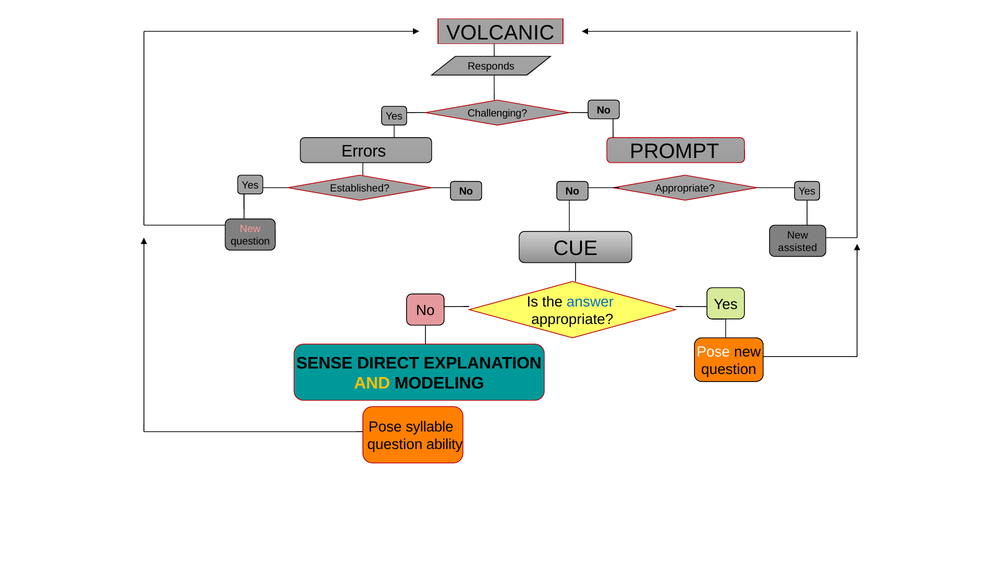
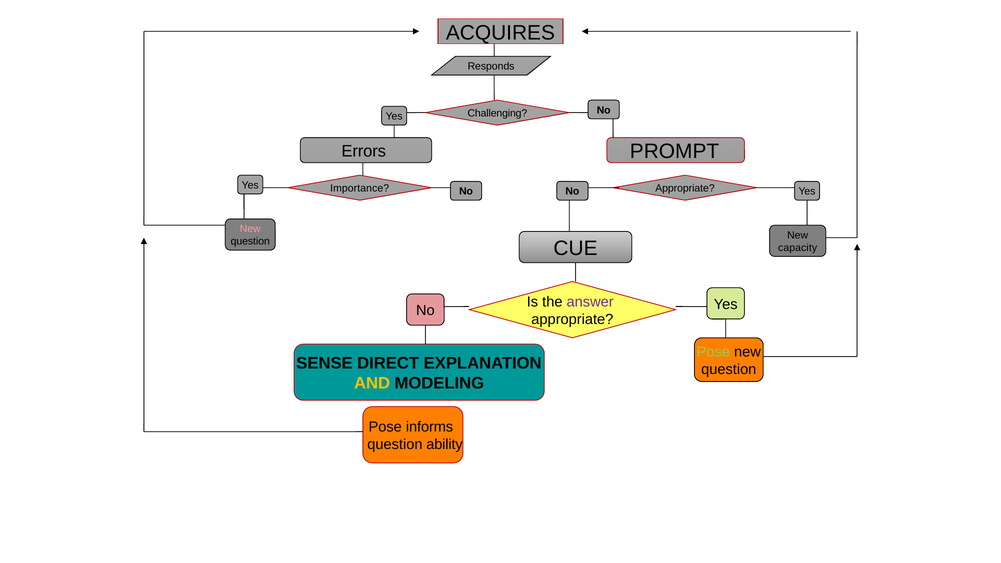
VOLCANIC: VOLCANIC -> ACQUIRES
Established: Established -> Importance
assisted: assisted -> capacity
answer colour: blue -> purple
Pose at (713, 352) colour: white -> light green
syllable: syllable -> informs
